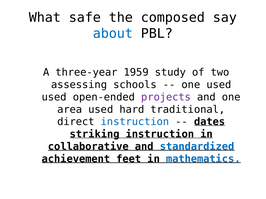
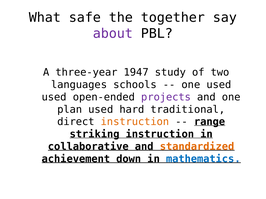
composed: composed -> together
about colour: blue -> purple
1959: 1959 -> 1947
assessing: assessing -> languages
area: area -> plan
instruction at (135, 122) colour: blue -> orange
dates: dates -> range
standardized colour: blue -> orange
feet: feet -> down
